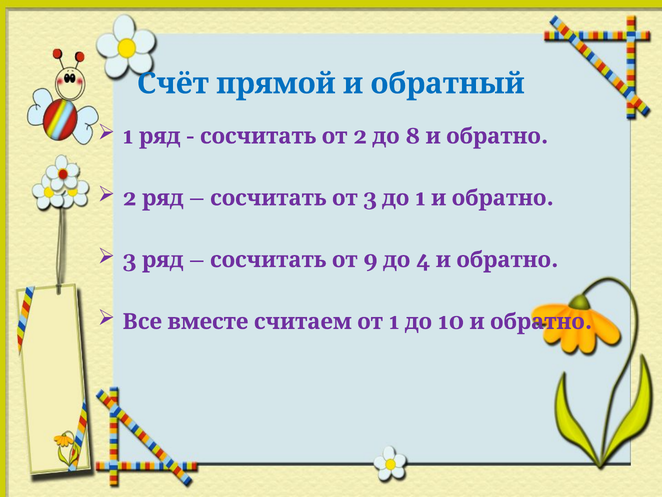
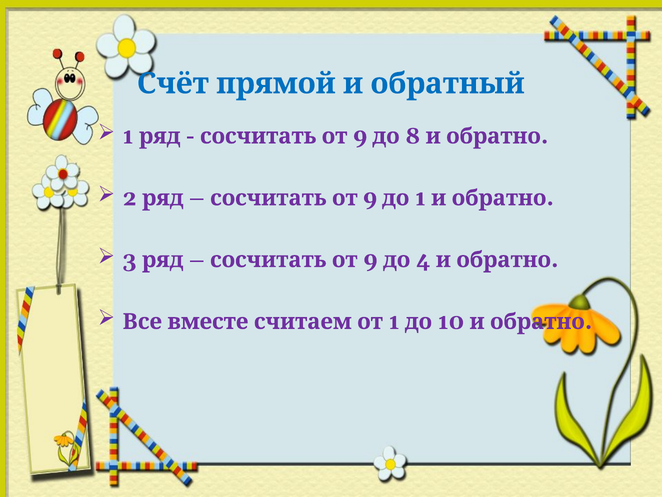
2 at (360, 136): 2 -> 9
3 at (370, 198): 3 -> 9
